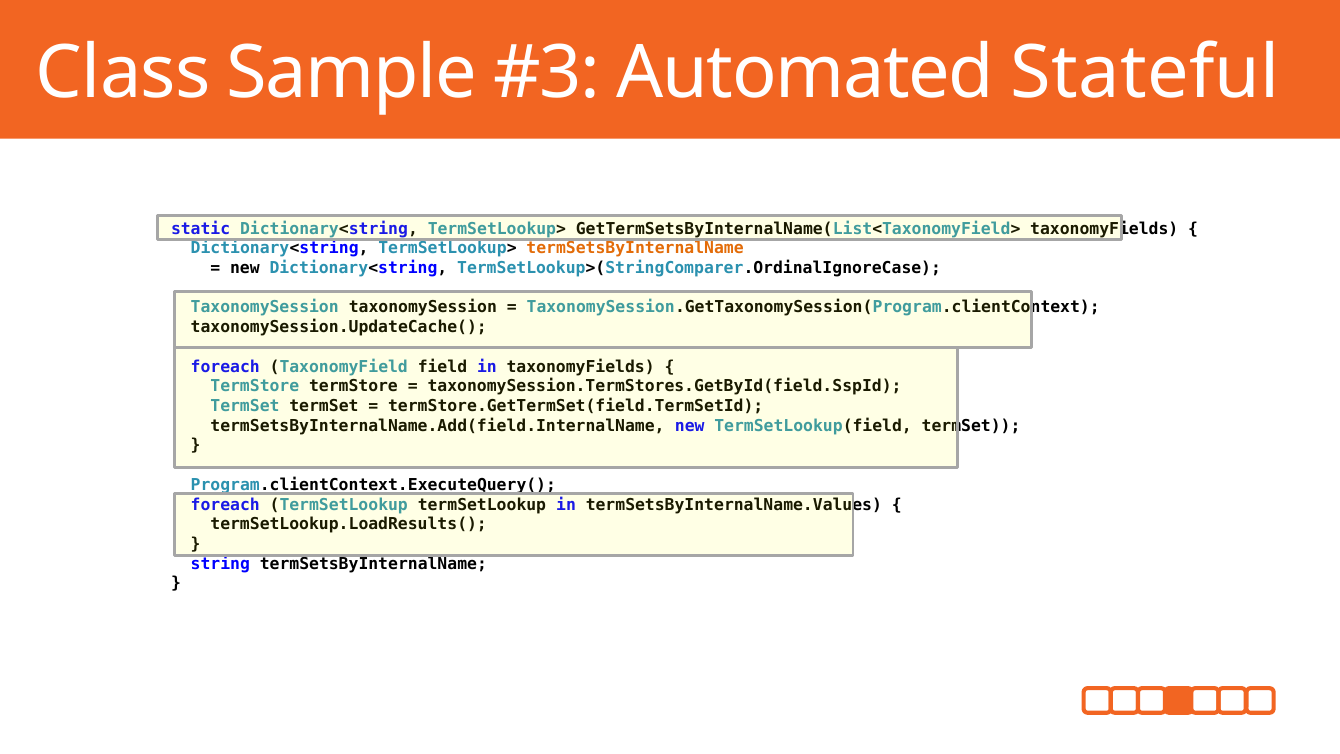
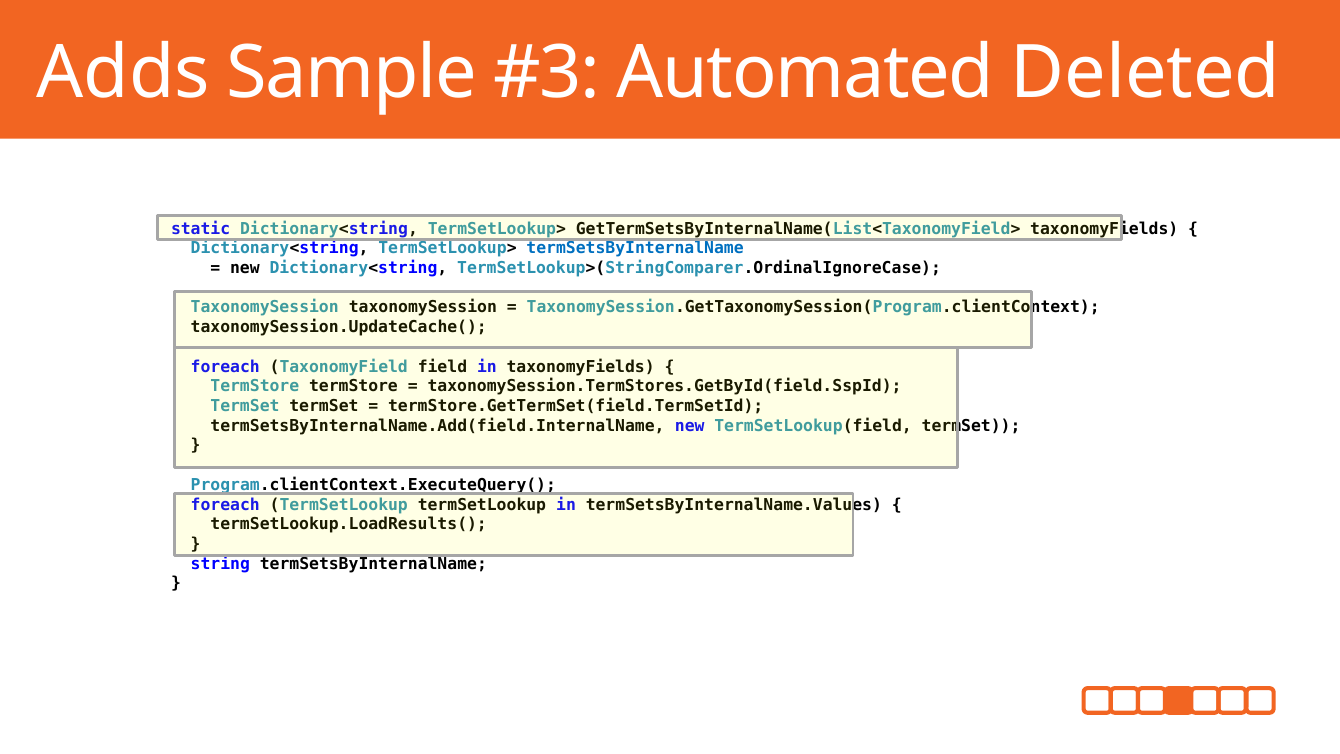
Class: Class -> Adds
Stateful: Stateful -> Deleted
termSetsByInternalName at (635, 248) colour: orange -> blue
